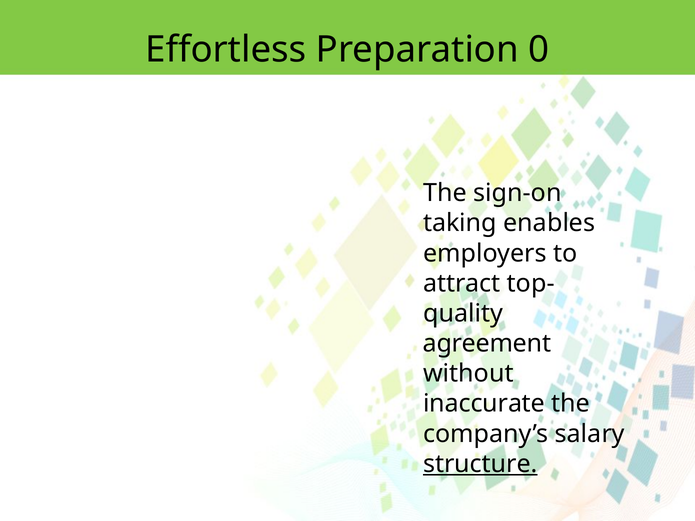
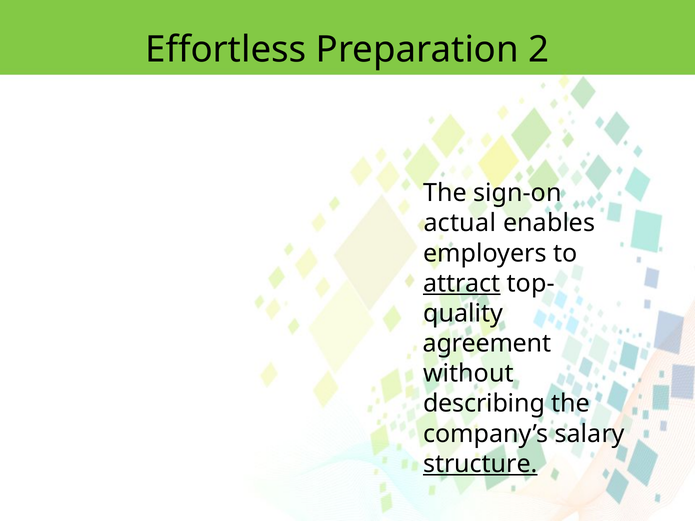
0: 0 -> 2
taking: taking -> actual
attract underline: none -> present
inaccurate: inaccurate -> describing
